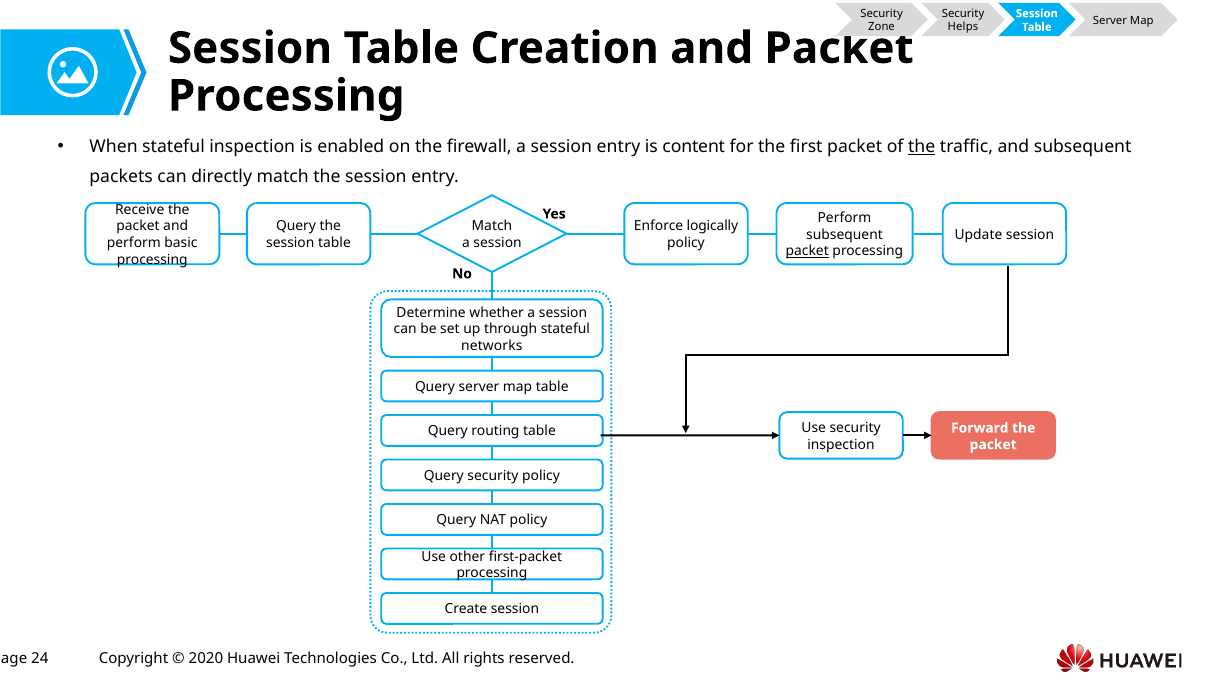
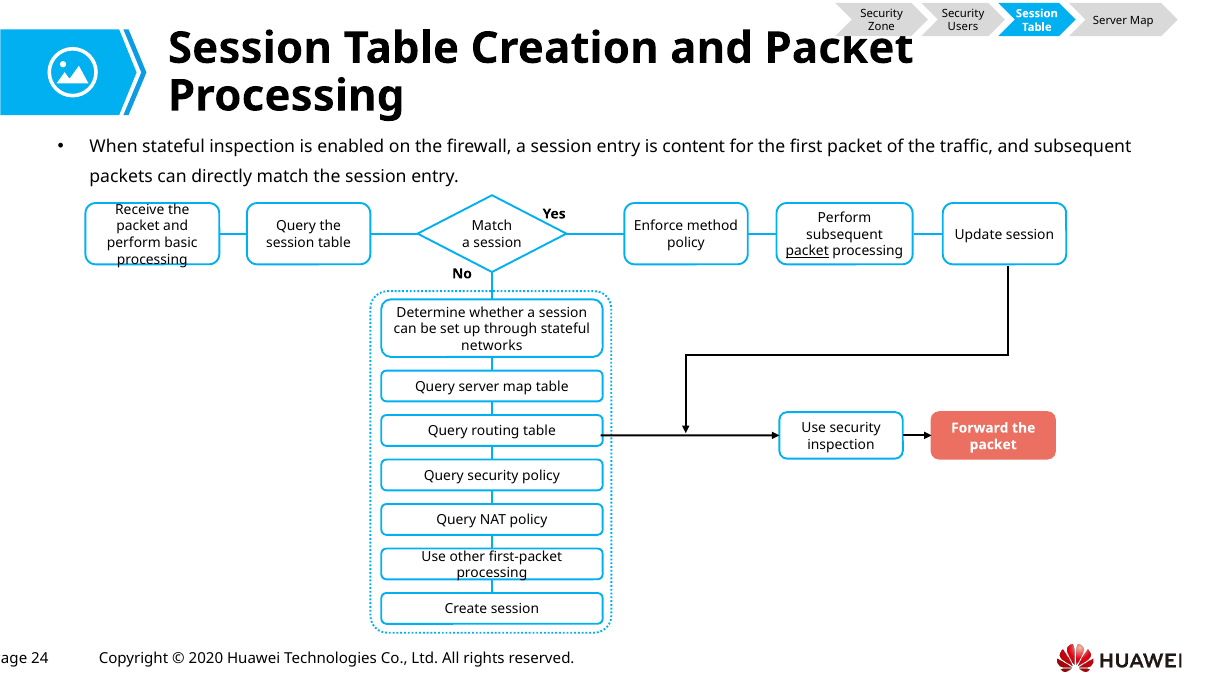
Helps: Helps -> Users
the at (922, 147) underline: present -> none
logically: logically -> method
